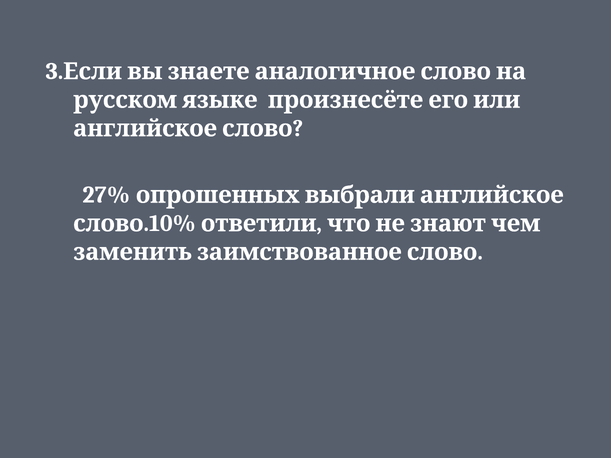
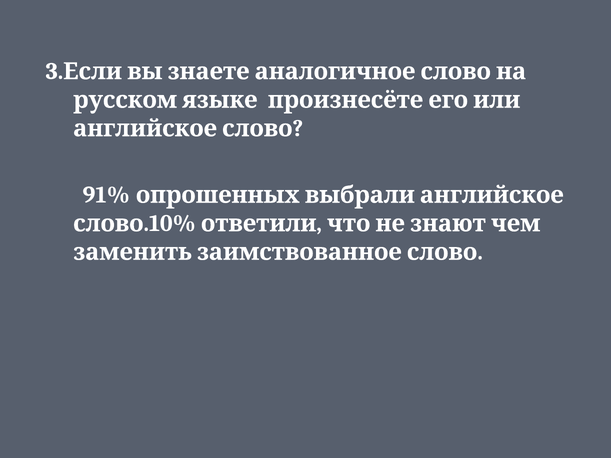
27%: 27% -> 91%
